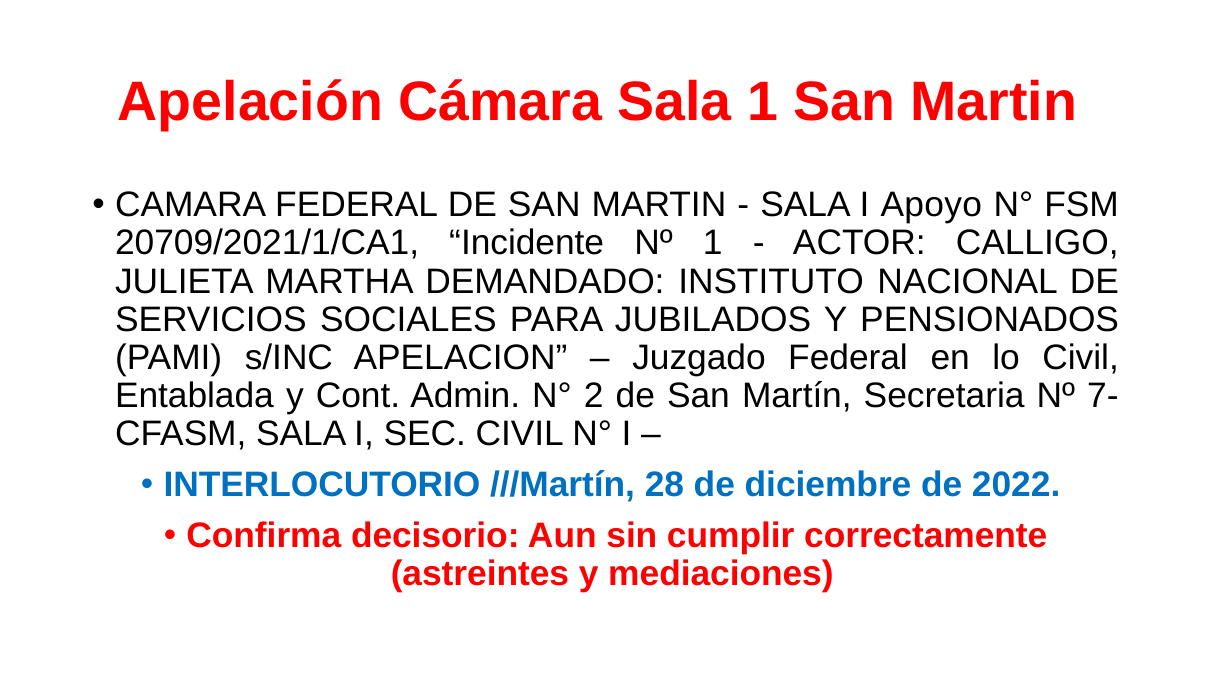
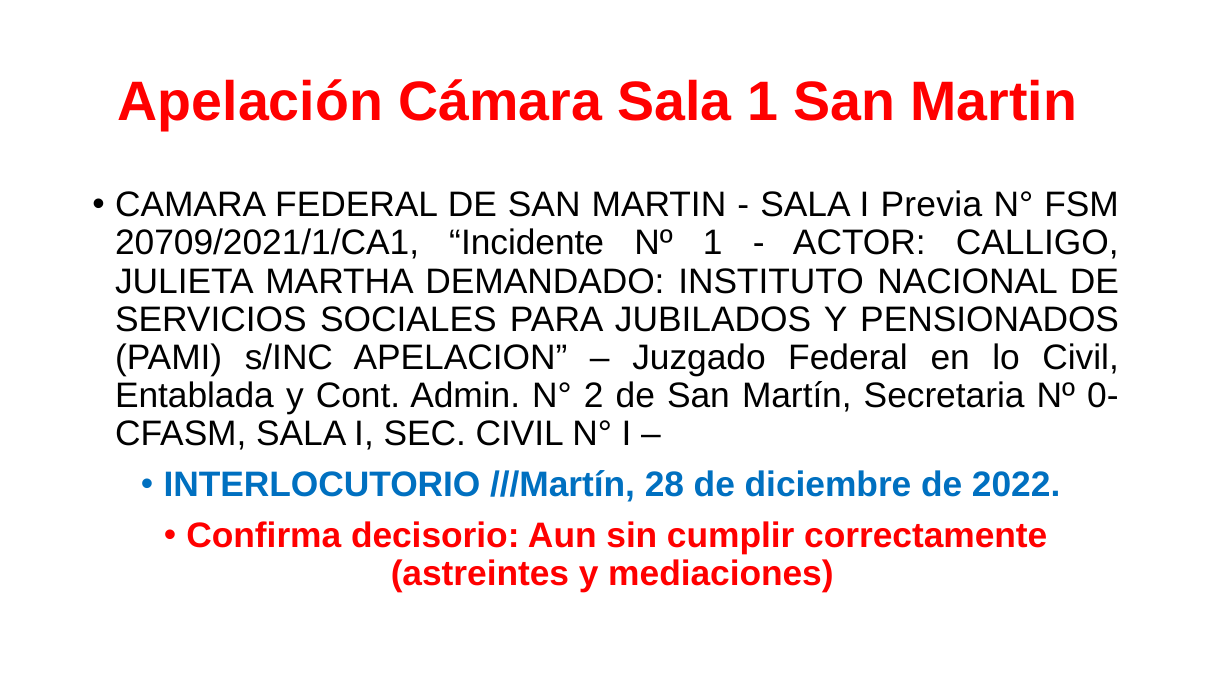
Apoyo: Apoyo -> Previa
7-: 7- -> 0-
